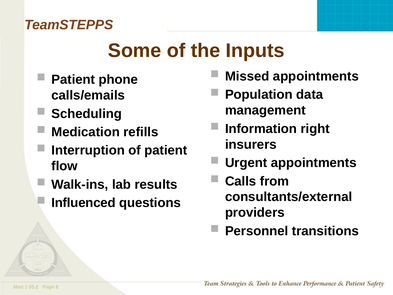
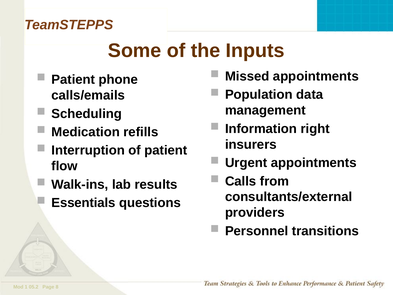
Influenced: Influenced -> Essentials
